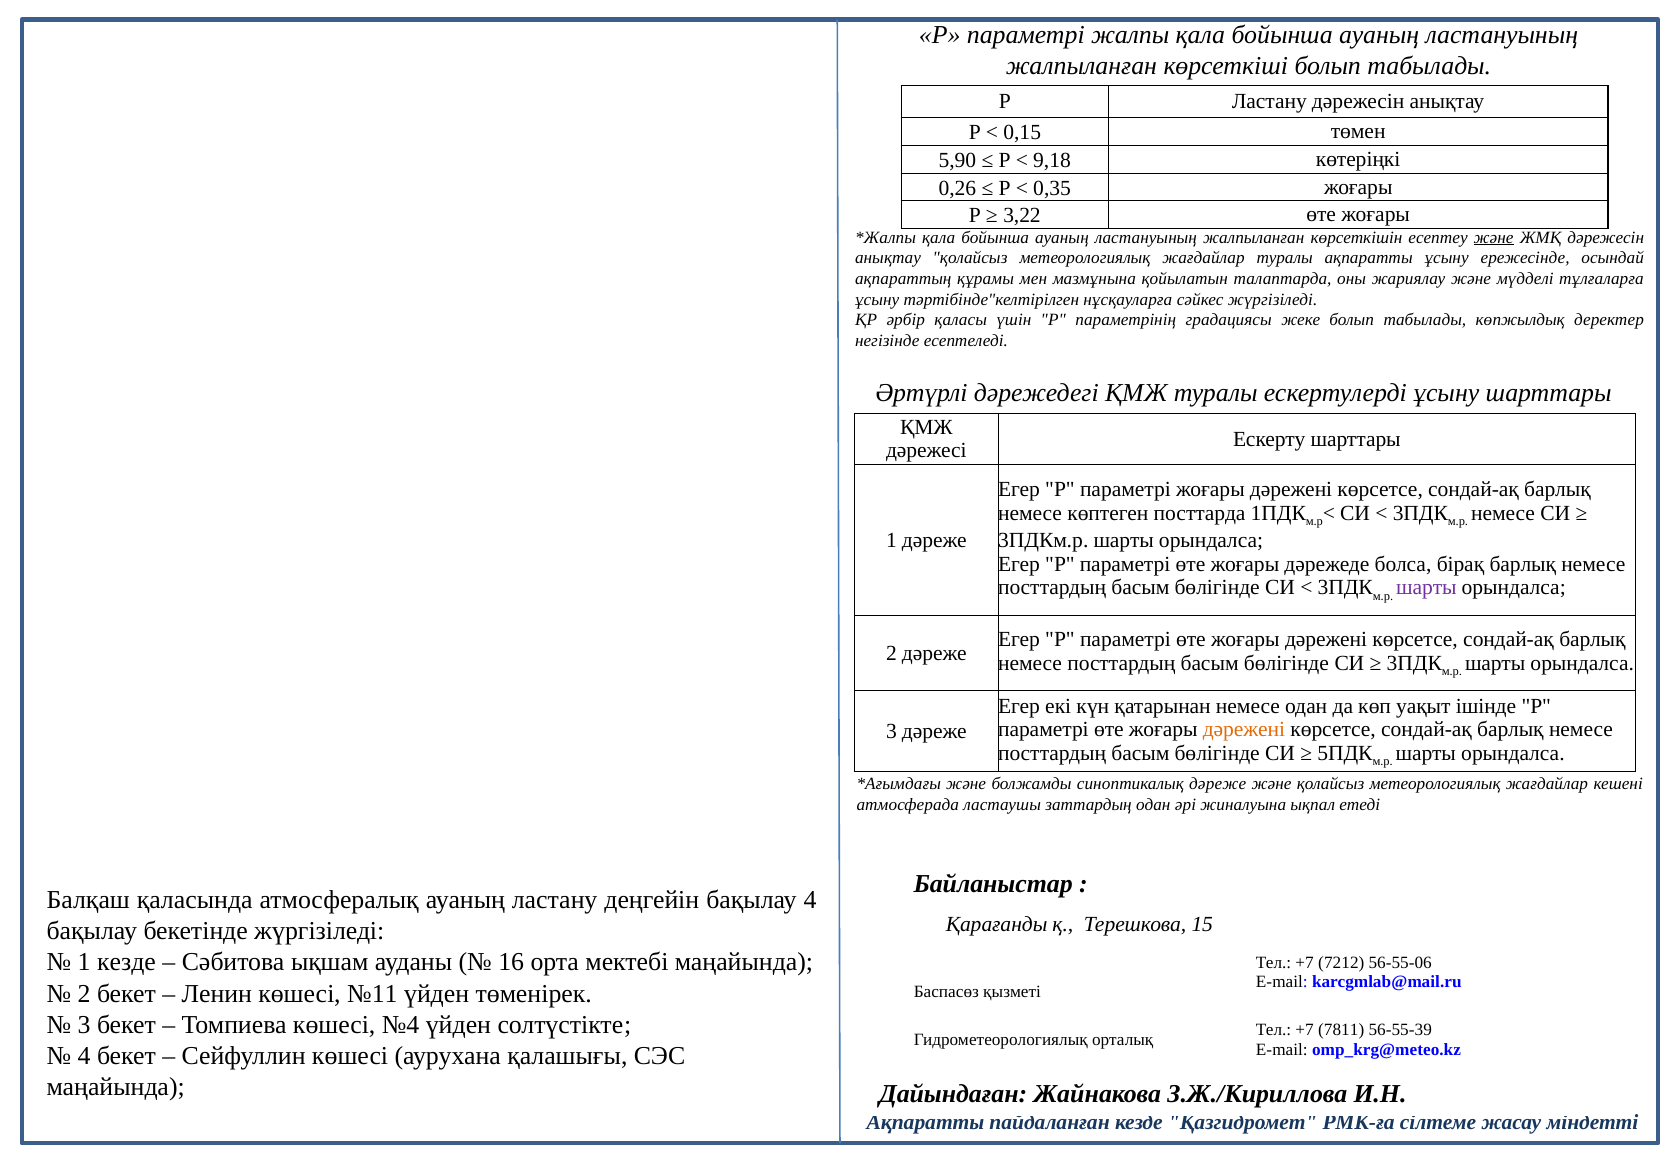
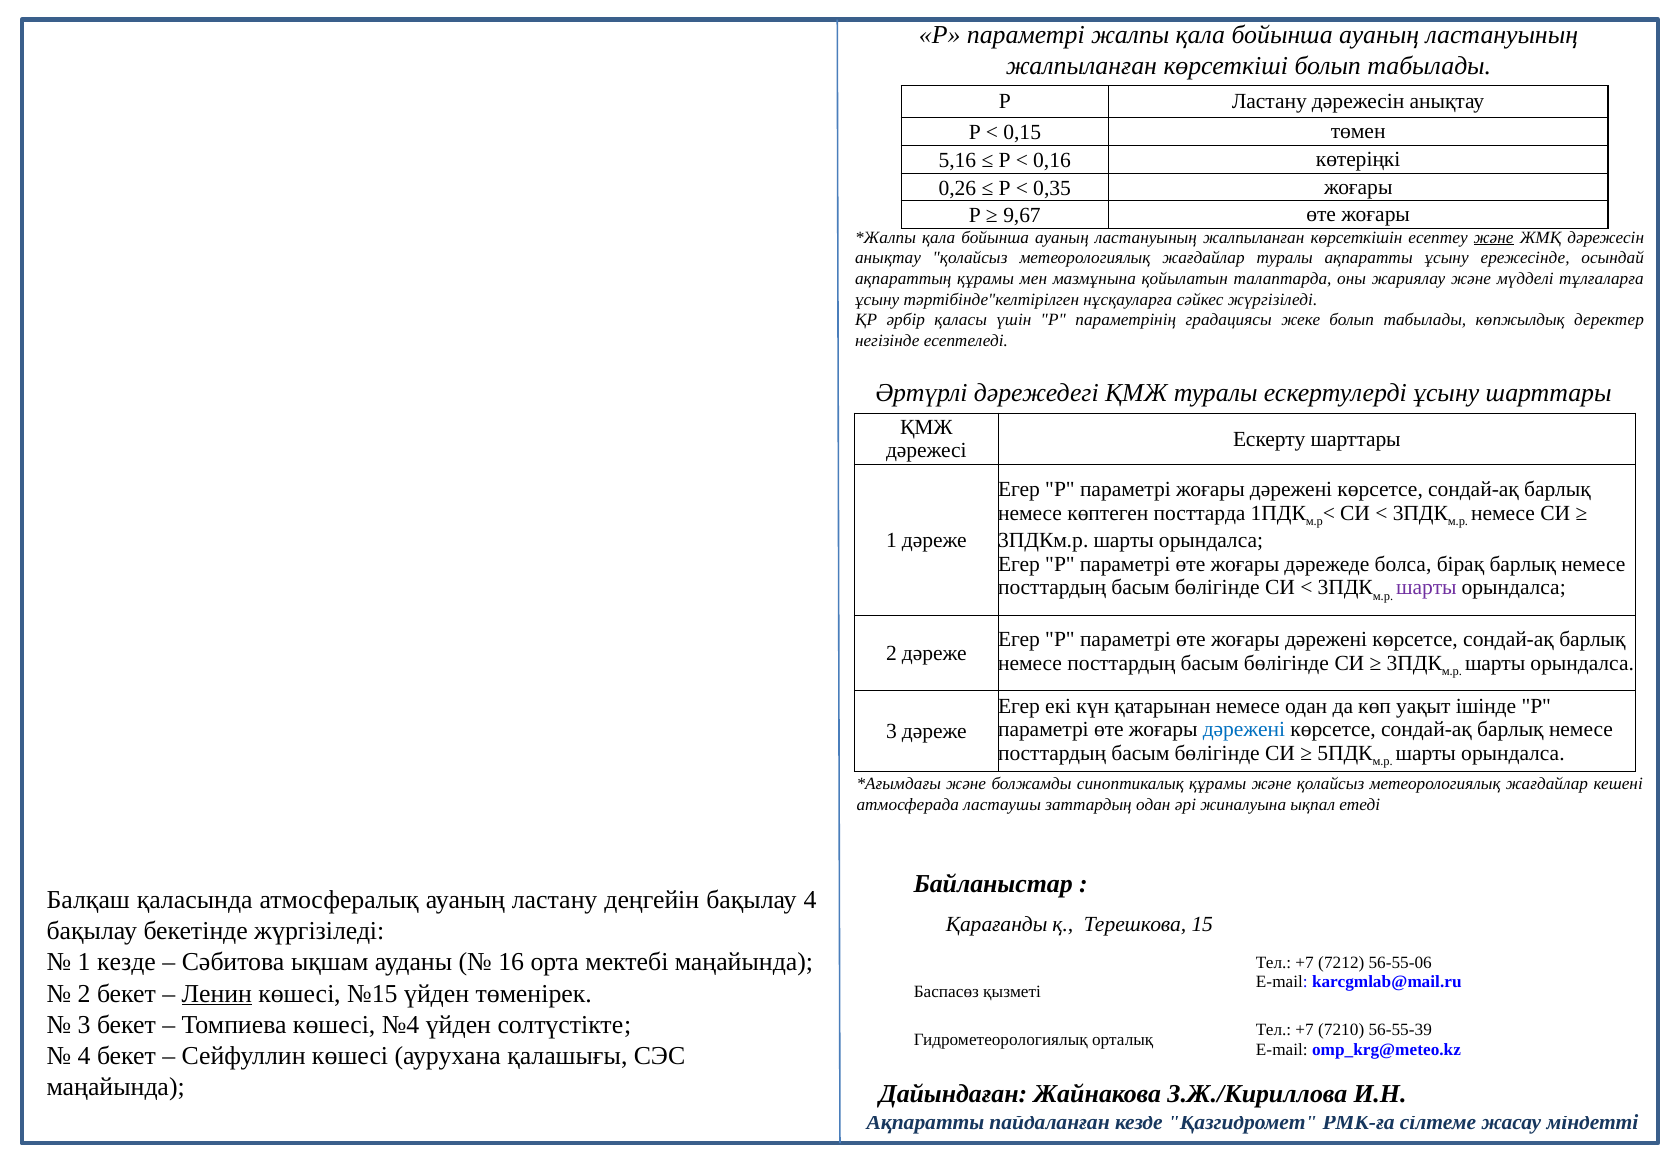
5,90: 5,90 -> 5,16
9,18: 9,18 -> 0,16
3,22: 3,22 -> 9,67
дәрежені at (1244, 730) colour: orange -> blue
синоптикалық дәреже: дәреже -> құрамы
Ленин underline: none -> present
№11: №11 -> №15
7811: 7811 -> 7210
